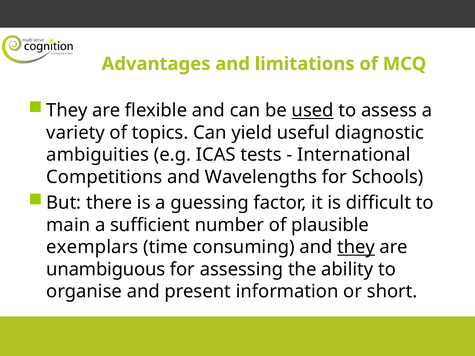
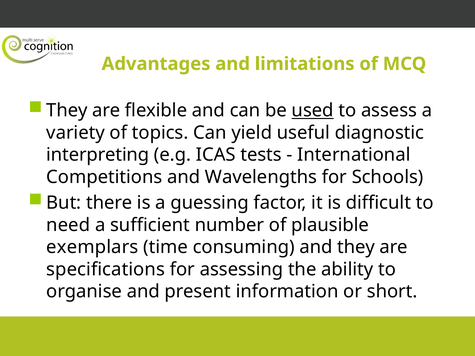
ambiguities: ambiguities -> interpreting
main: main -> need
they at (356, 247) underline: present -> none
unambiguous: unambiguous -> specifications
